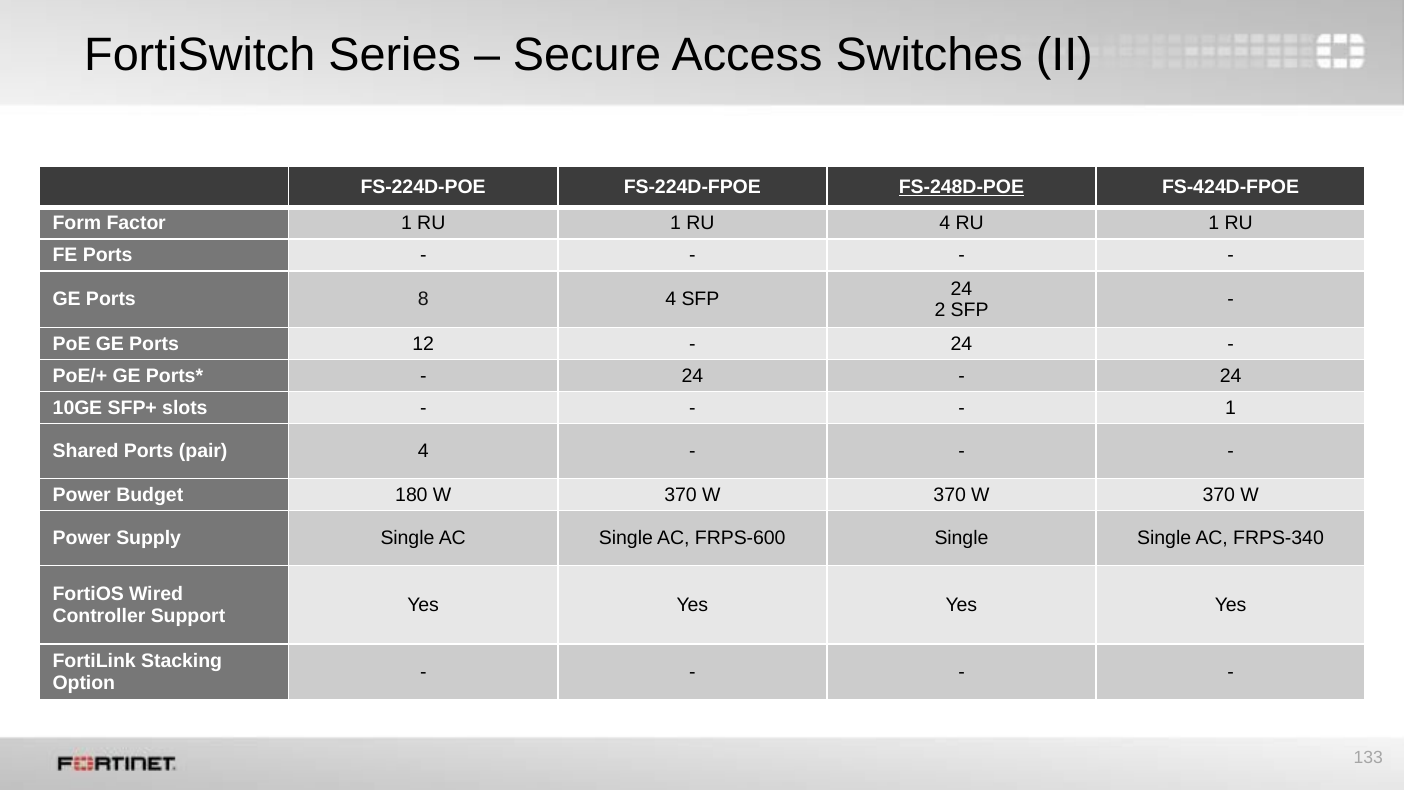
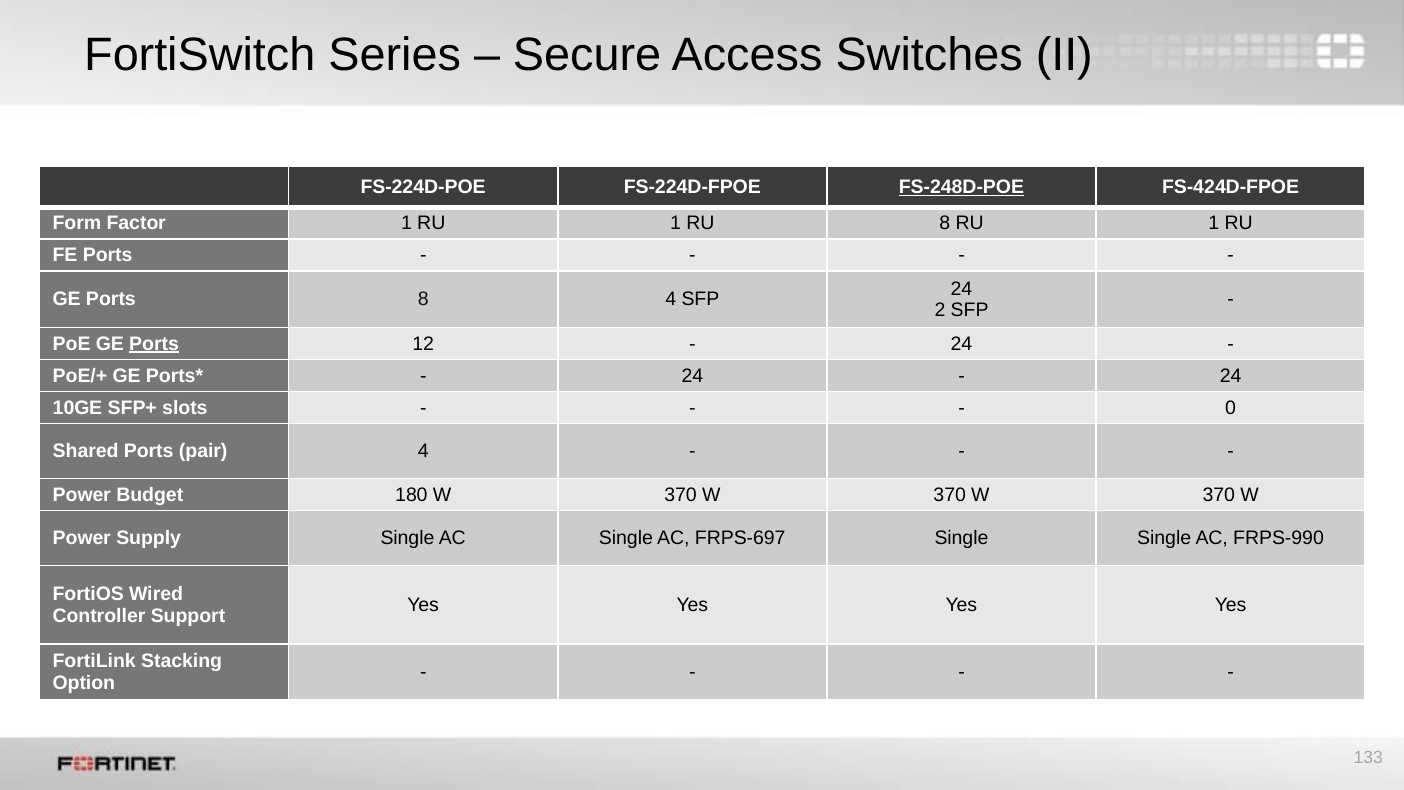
RU 4: 4 -> 8
Ports at (154, 344) underline: none -> present
1 at (1231, 408): 1 -> 0
FRPS-600: FRPS-600 -> FRPS-697
FRPS-340: FRPS-340 -> FRPS-990
